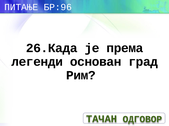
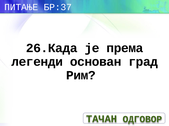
БР:96: БР:96 -> БР:37
